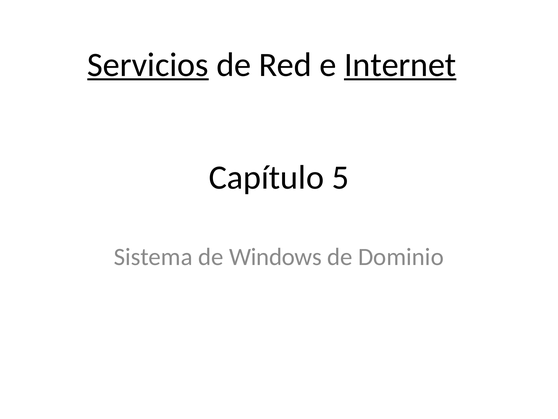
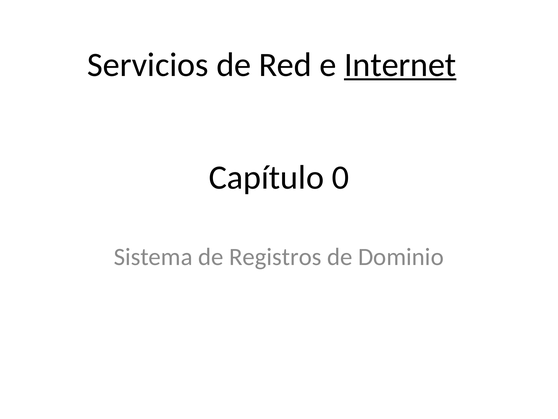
Servicios underline: present -> none
5: 5 -> 0
Windows: Windows -> Registros
